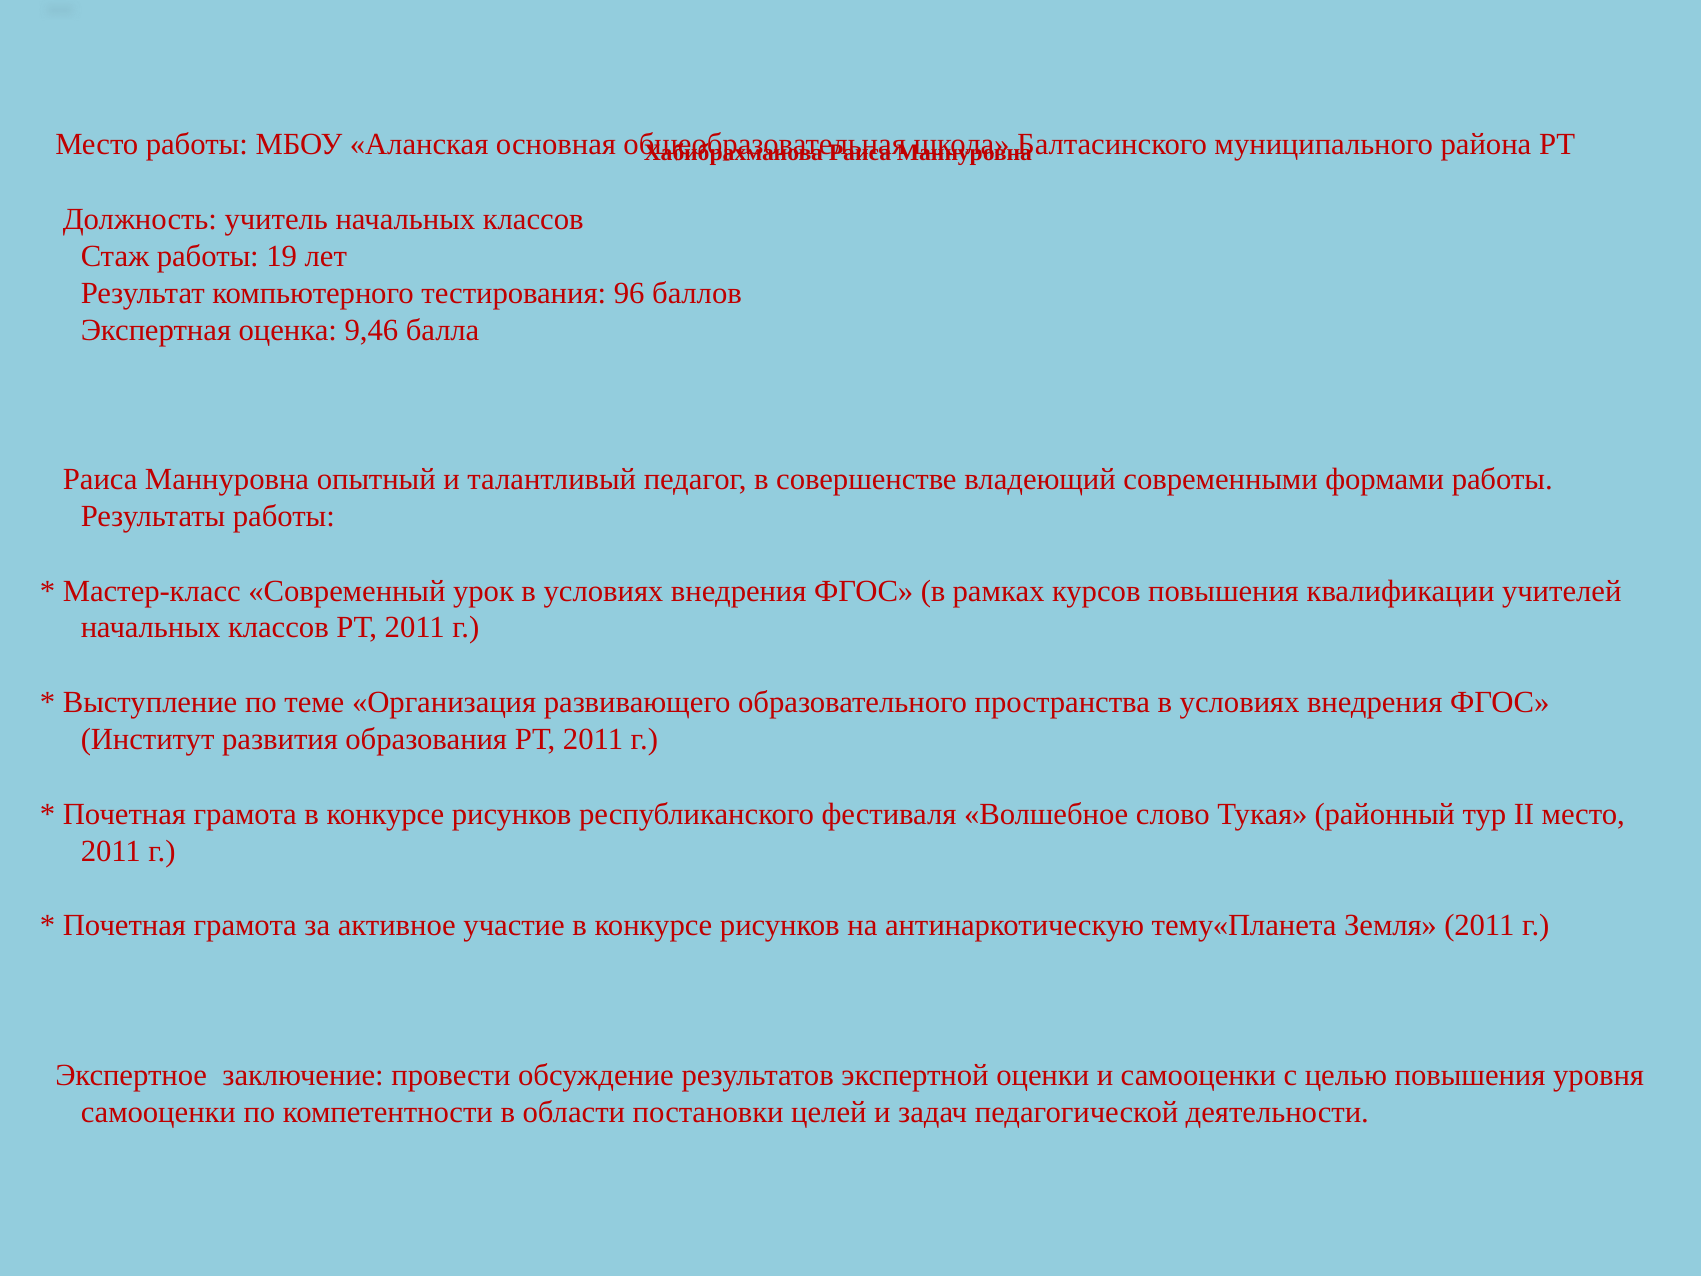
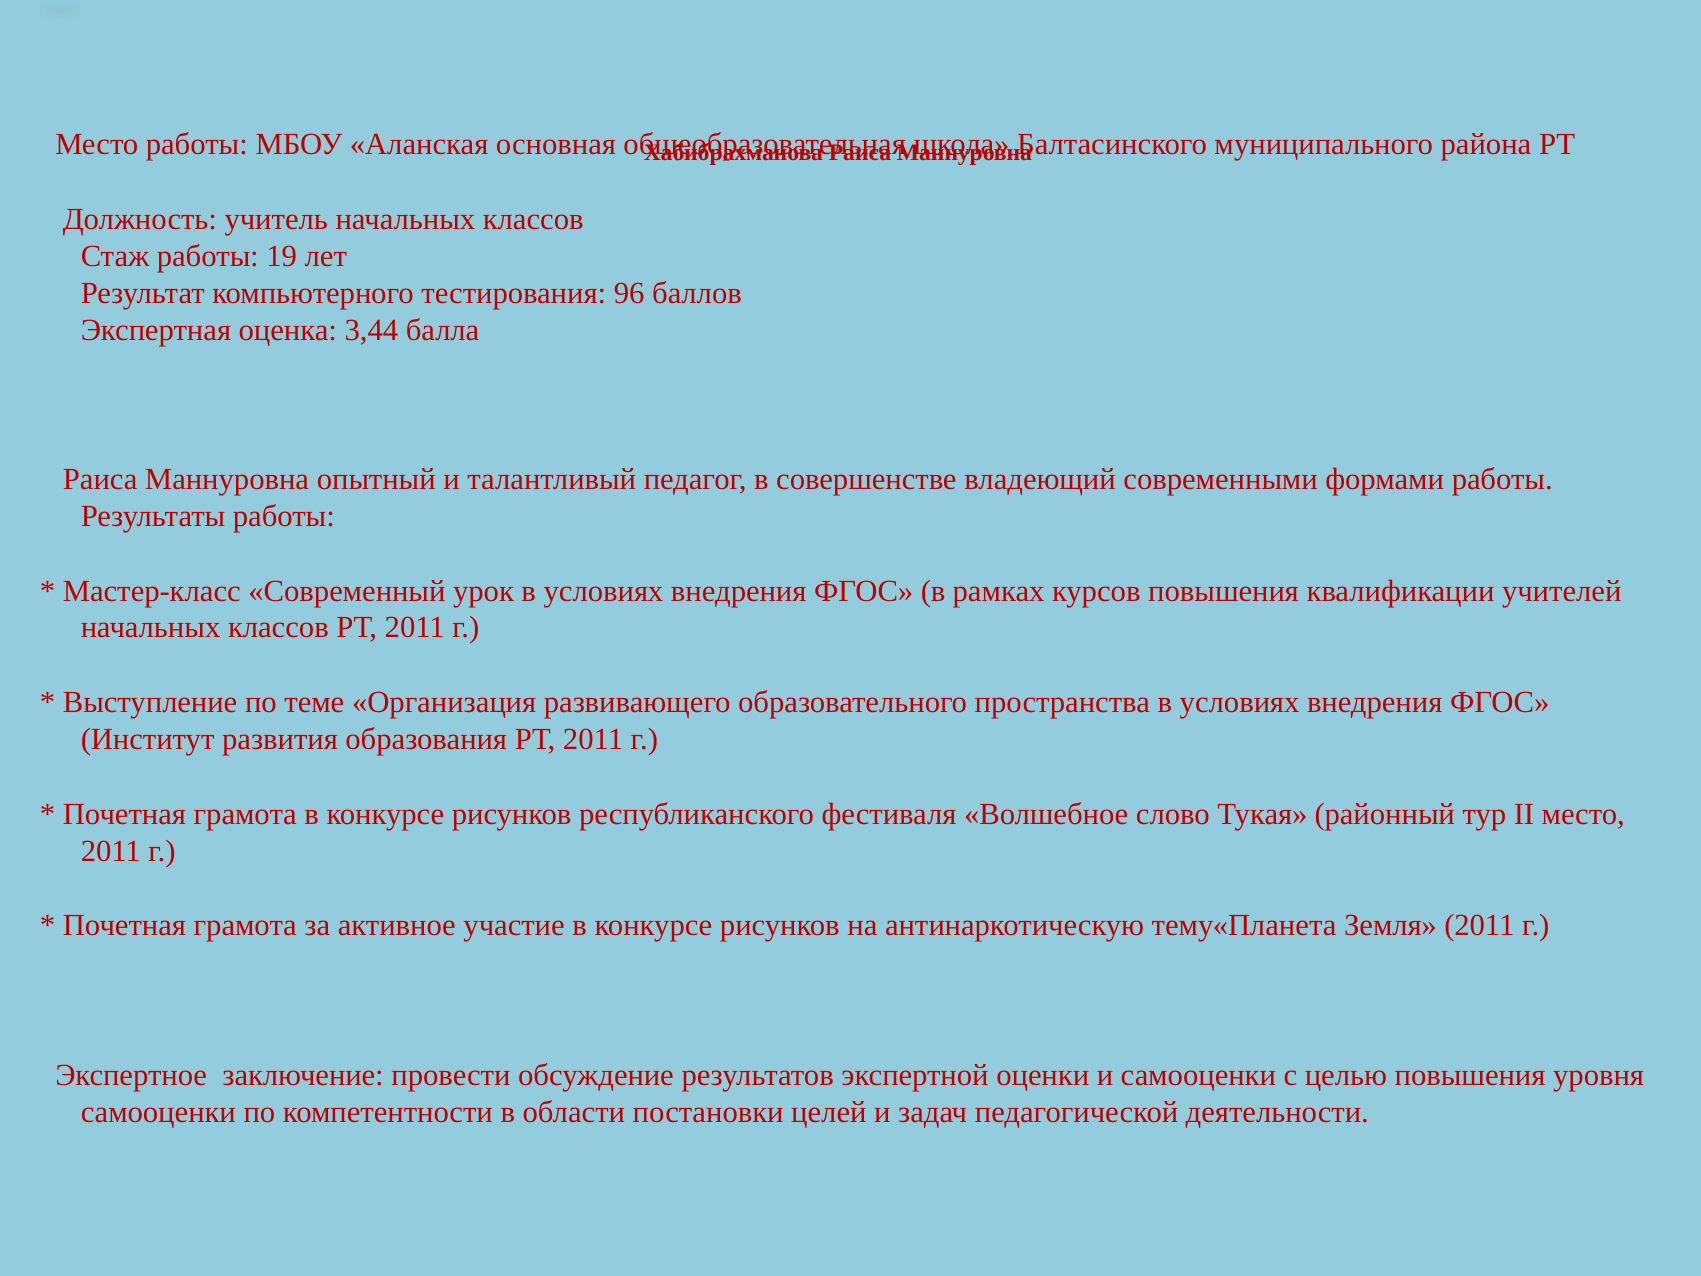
9,46: 9,46 -> 3,44
